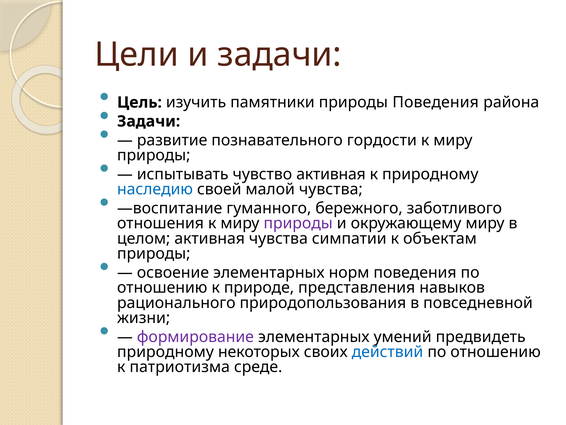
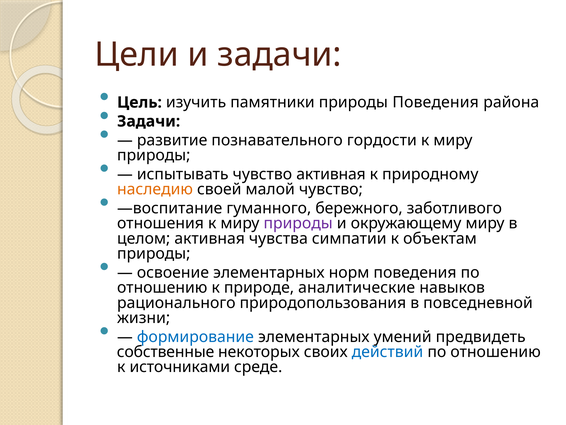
наследию colour: blue -> orange
малой чувства: чувства -> чувство
представления: представления -> аналитические
формирование colour: purple -> blue
природному at (165, 352): природному -> собственные
патриотизма: патриотизма -> источниками
